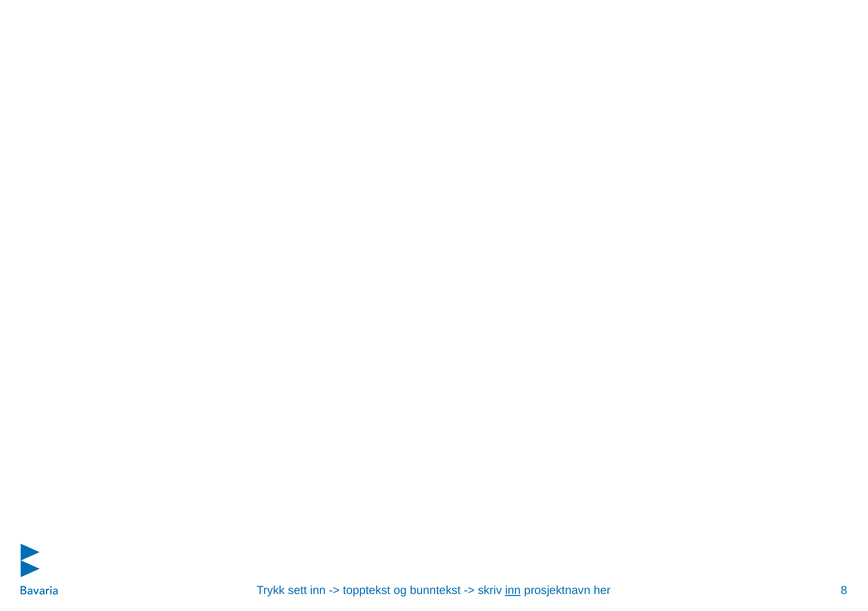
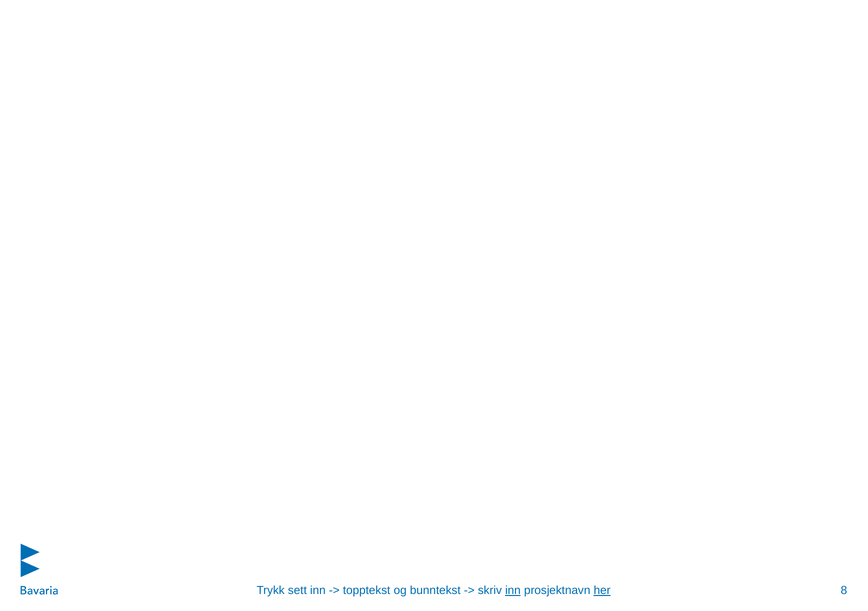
her underline: none -> present
